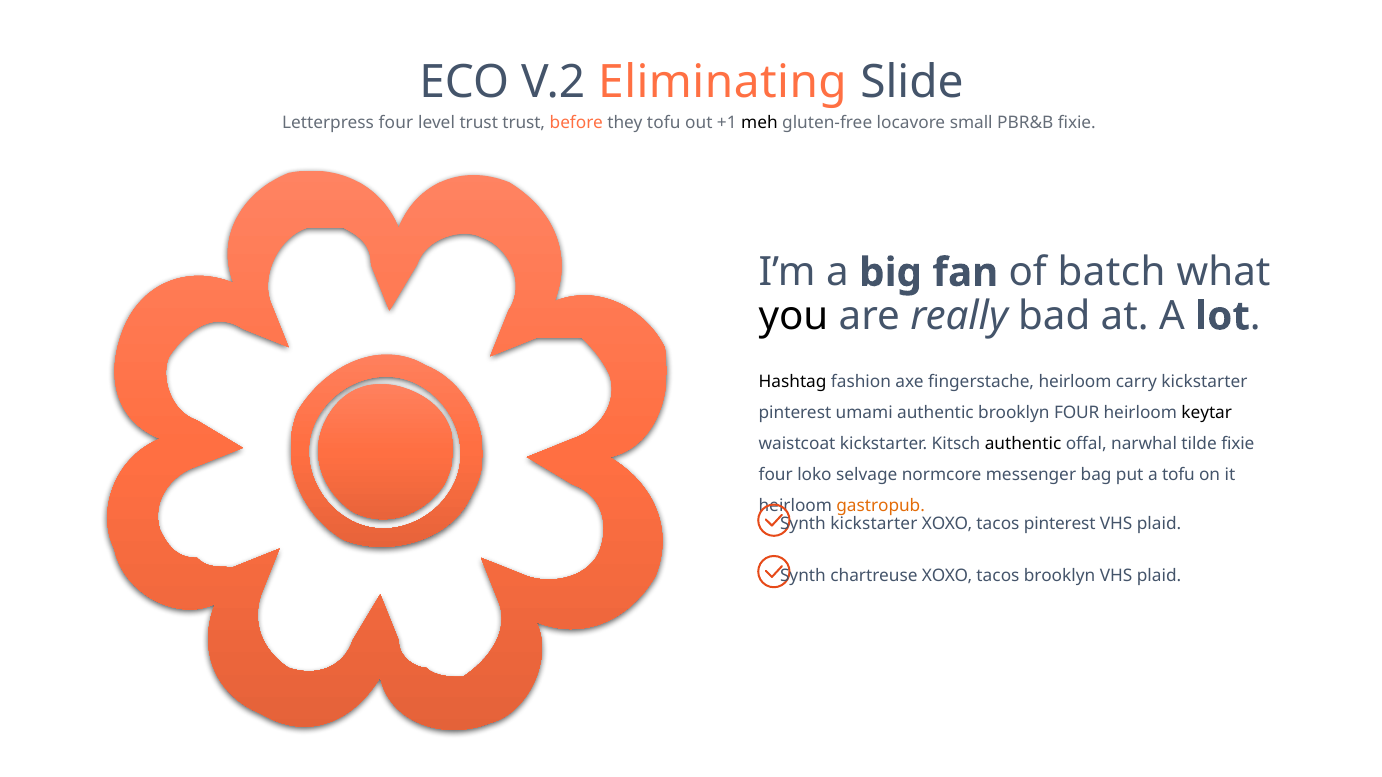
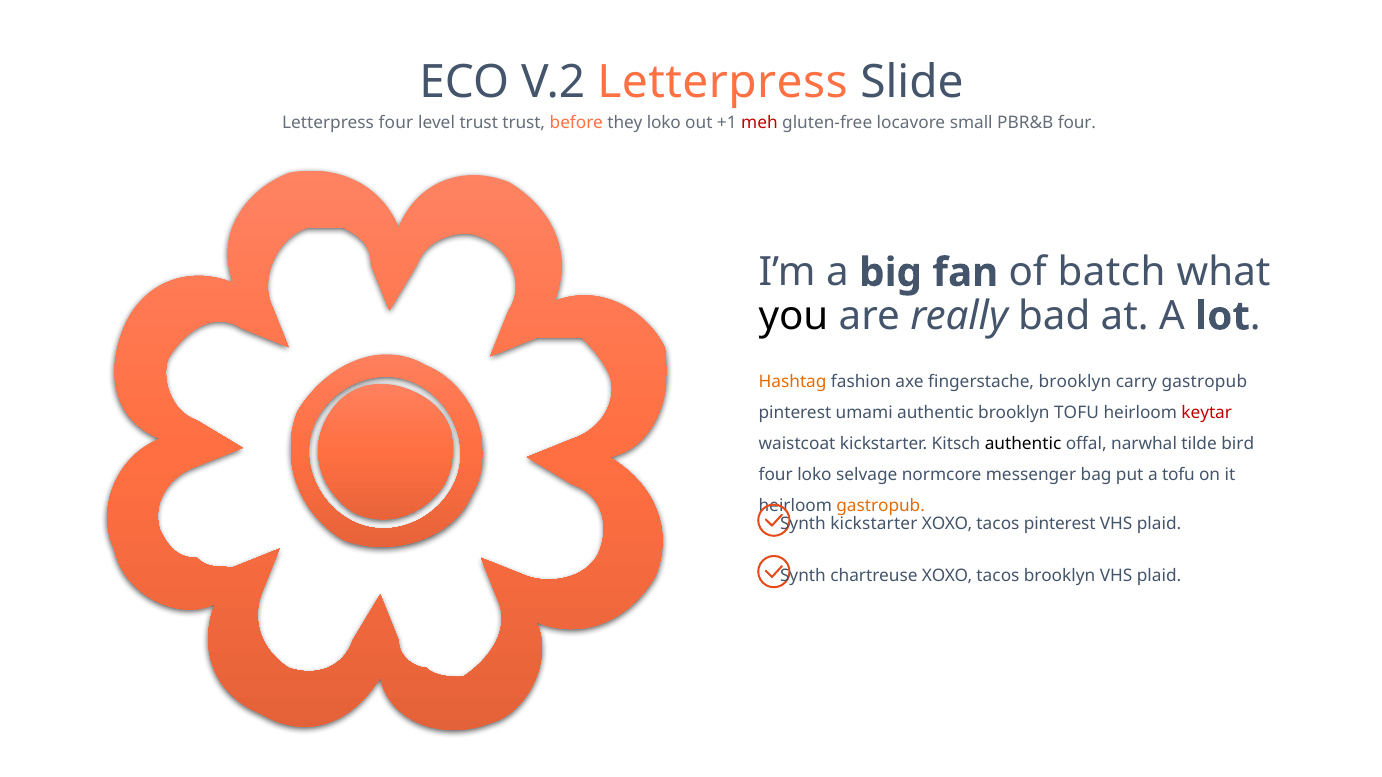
V.2 Eliminating: Eliminating -> Letterpress
they tofu: tofu -> loko
meh colour: black -> red
PBR&B fixie: fixie -> four
Hashtag colour: black -> orange
fingerstache heirloom: heirloom -> brooklyn
carry kickstarter: kickstarter -> gastropub
brooklyn FOUR: FOUR -> TOFU
keytar colour: black -> red
tilde fixie: fixie -> bird
